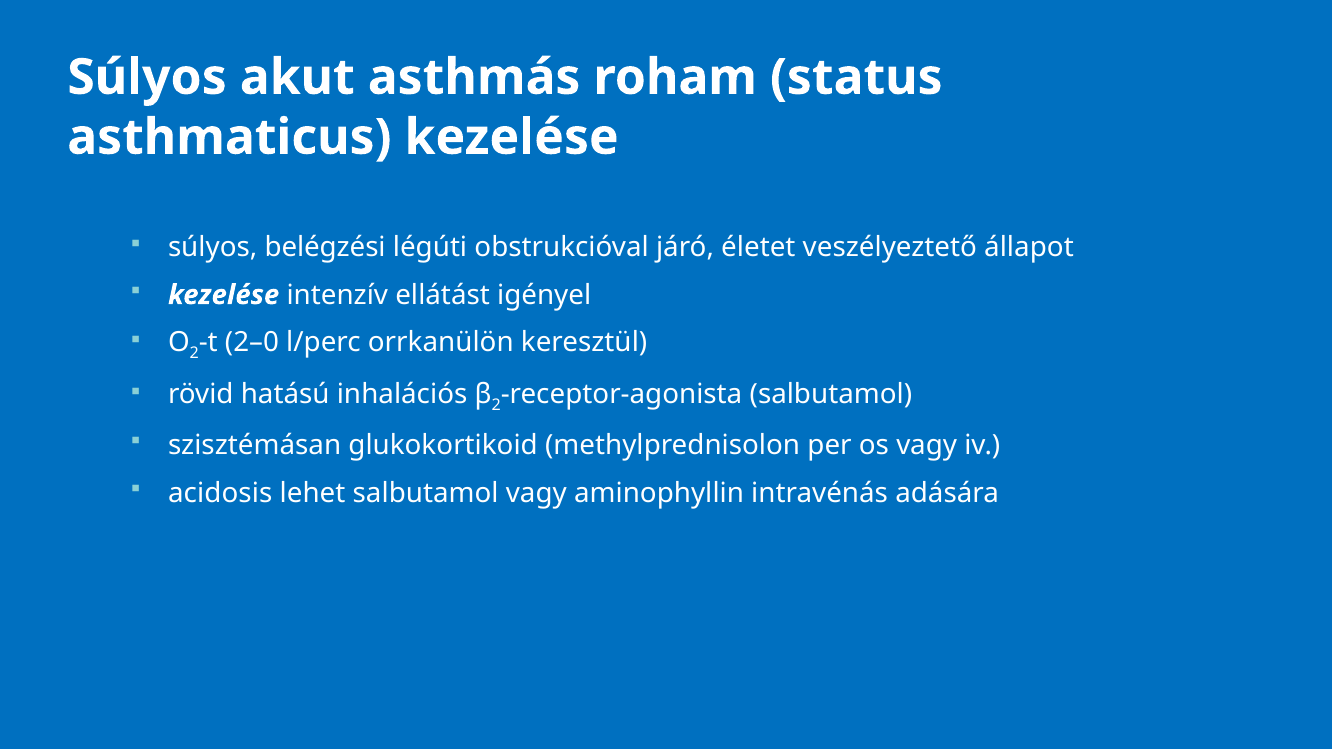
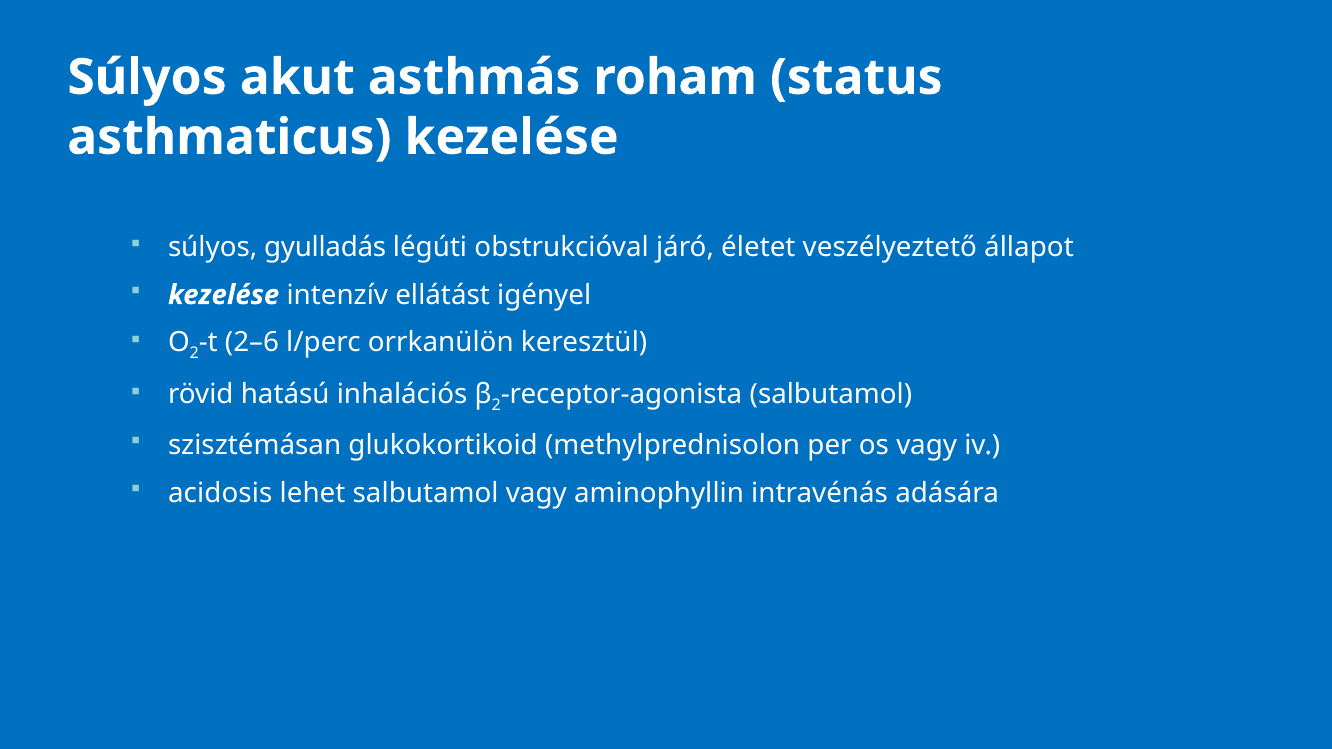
belégzési: belégzési -> gyulladás
2–0: 2–0 -> 2–6
